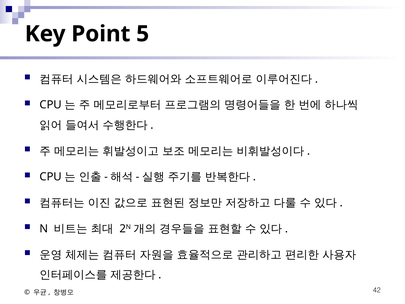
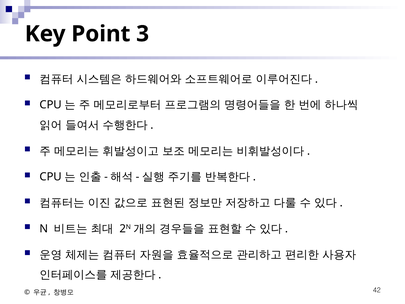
5: 5 -> 3
